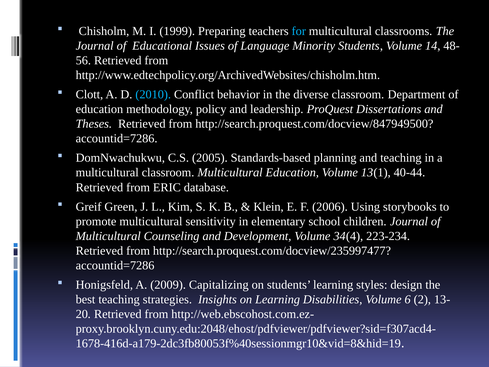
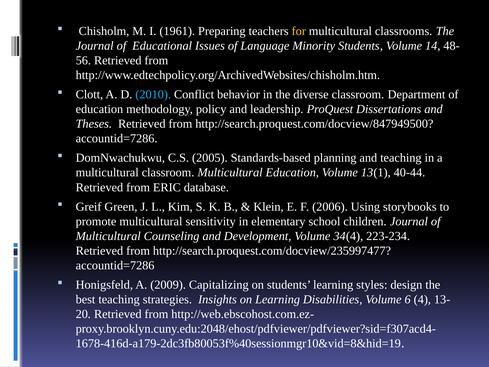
1999: 1999 -> 1961
for colour: light blue -> yellow
2: 2 -> 4
